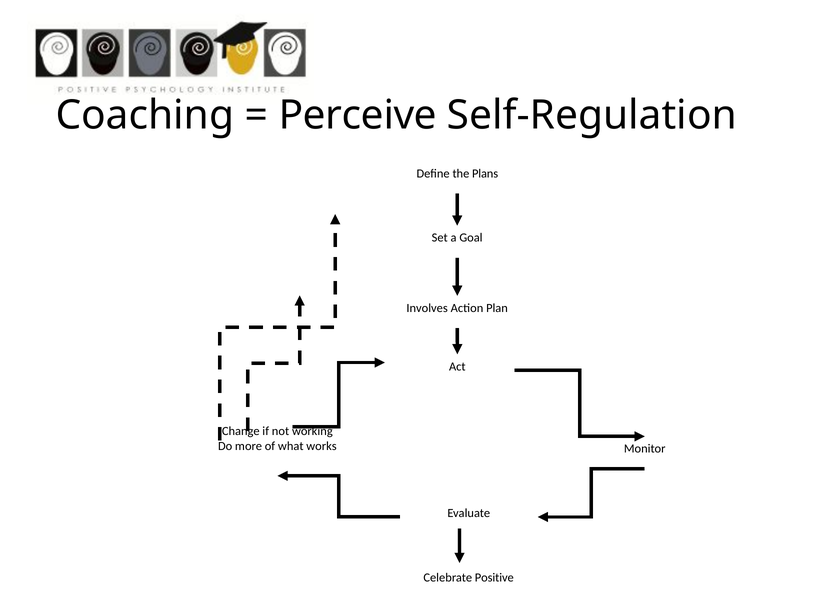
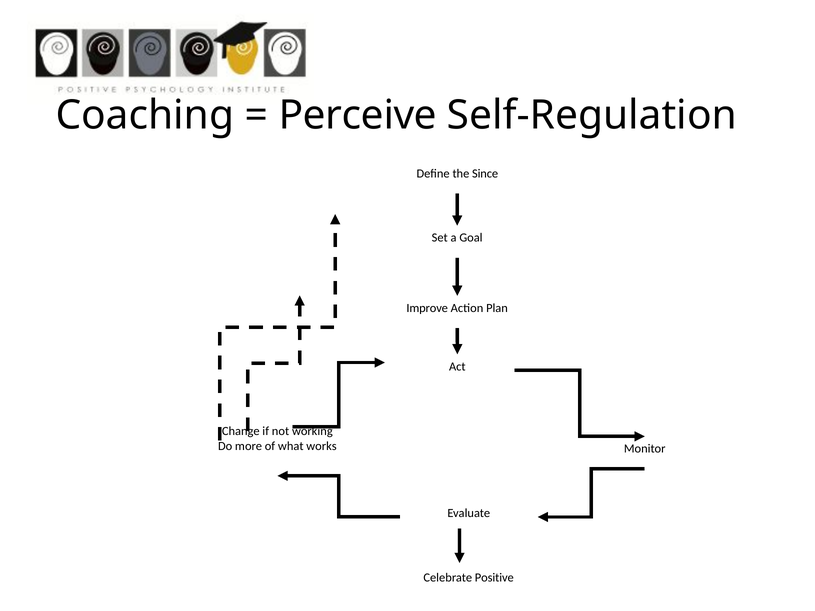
Plans: Plans -> Since
Involves: Involves -> Improve
